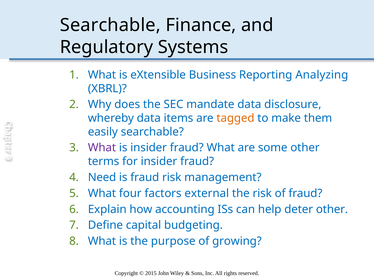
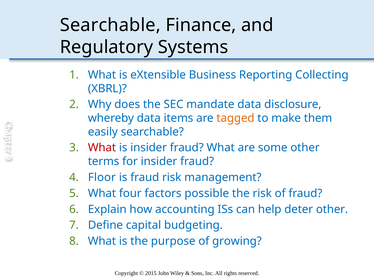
Analyzing: Analyzing -> Collecting
What at (102, 148) colour: purple -> red
Need: Need -> Floor
external: external -> possible
